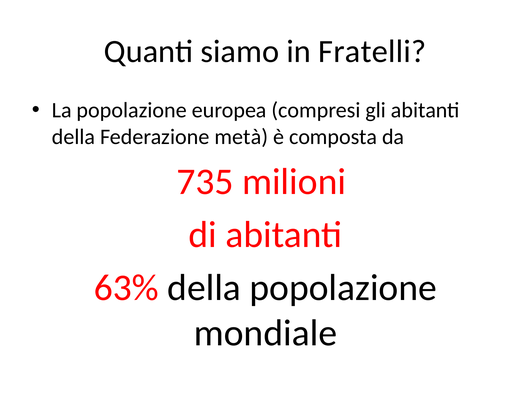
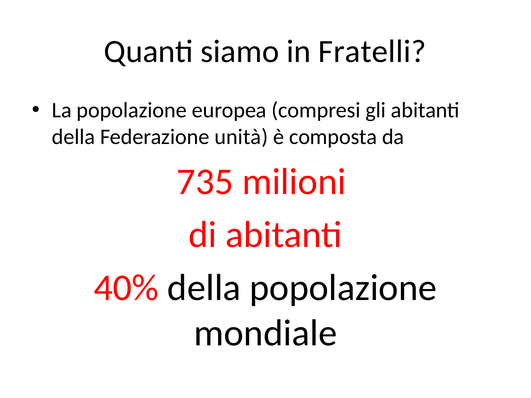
metà: metà -> unità
63%: 63% -> 40%
